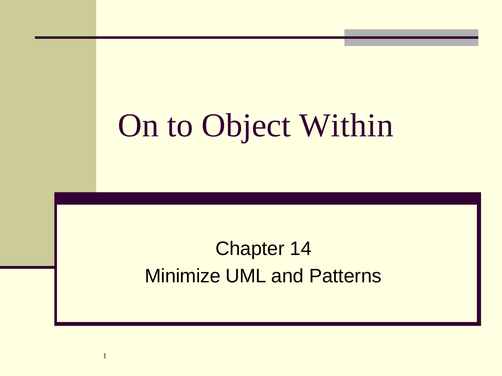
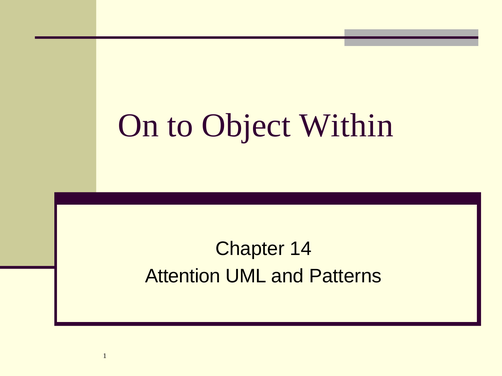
Minimize: Minimize -> Attention
